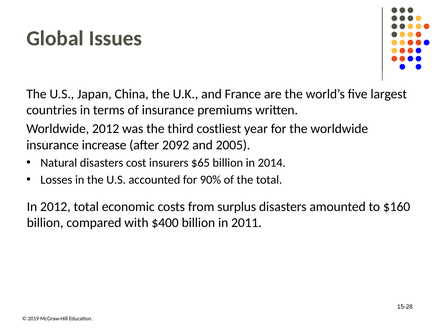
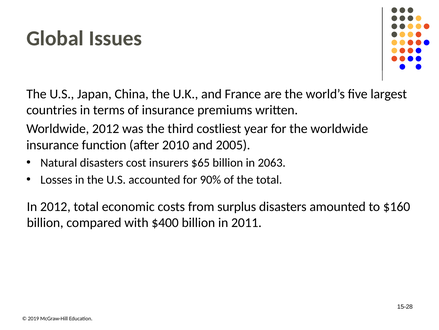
increase: increase -> function
2092: 2092 -> 2010
2014: 2014 -> 2063
